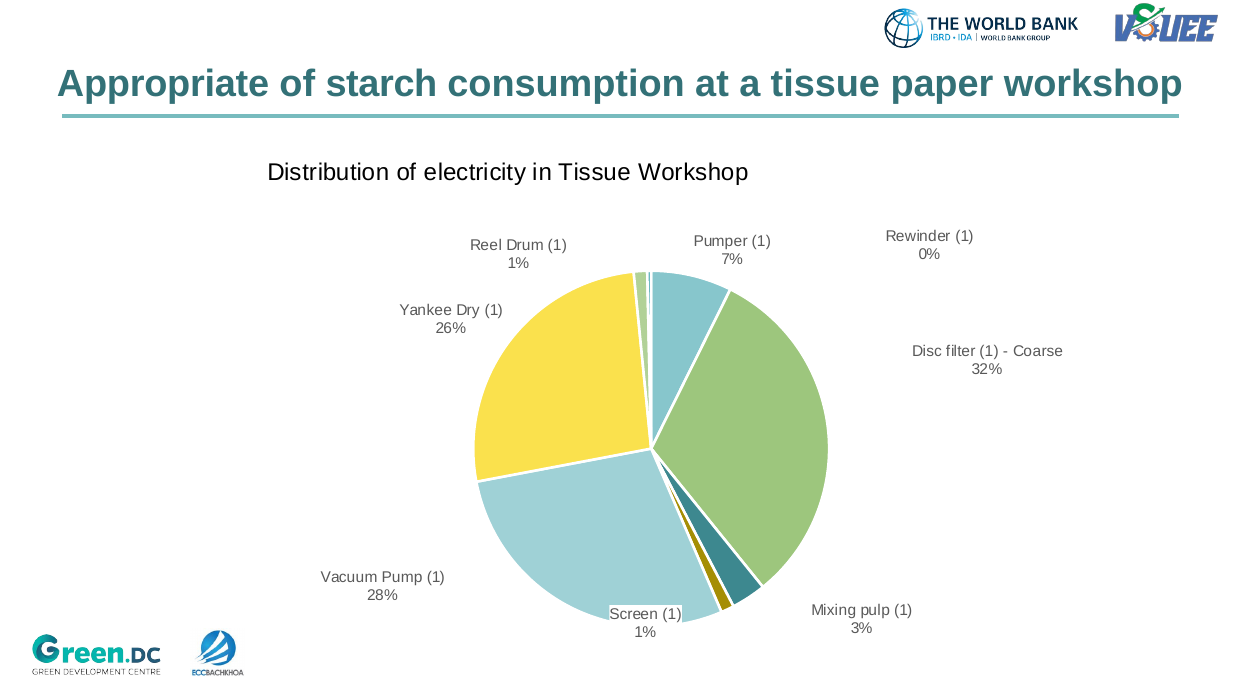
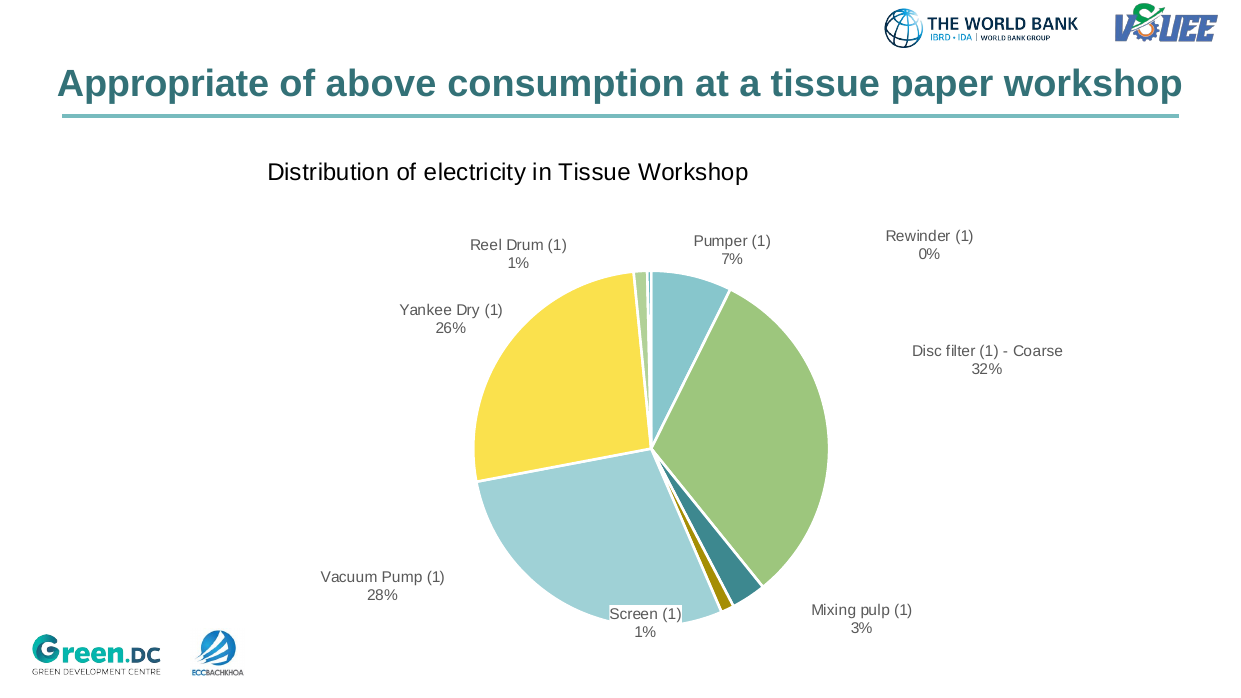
starch: starch -> above
